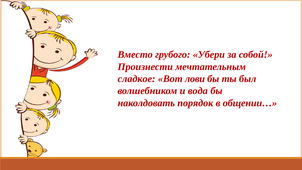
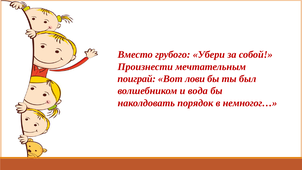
сладкое: сладкое -> поиграй
общении…: общении… -> немногог…
